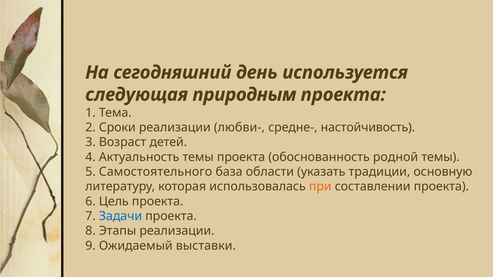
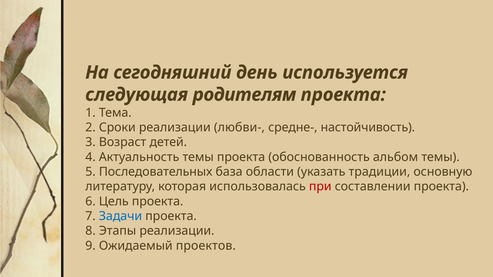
природным: природным -> родителям
родной: родной -> альбом
Самостоятельного: Самостоятельного -> Последовательных
при colour: orange -> red
выставки: выставки -> проектов
